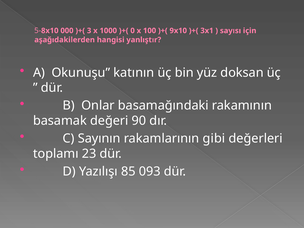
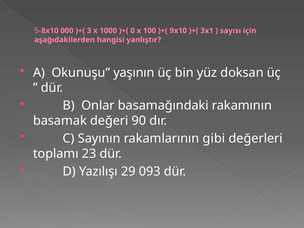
katının: katının -> yaşının
85: 85 -> 29
